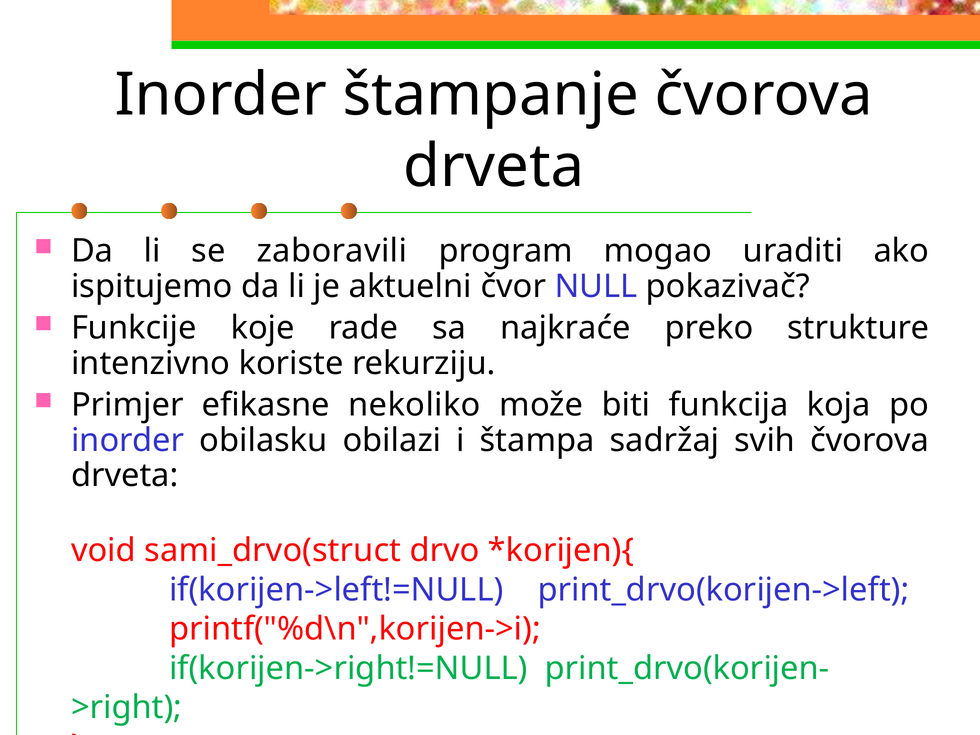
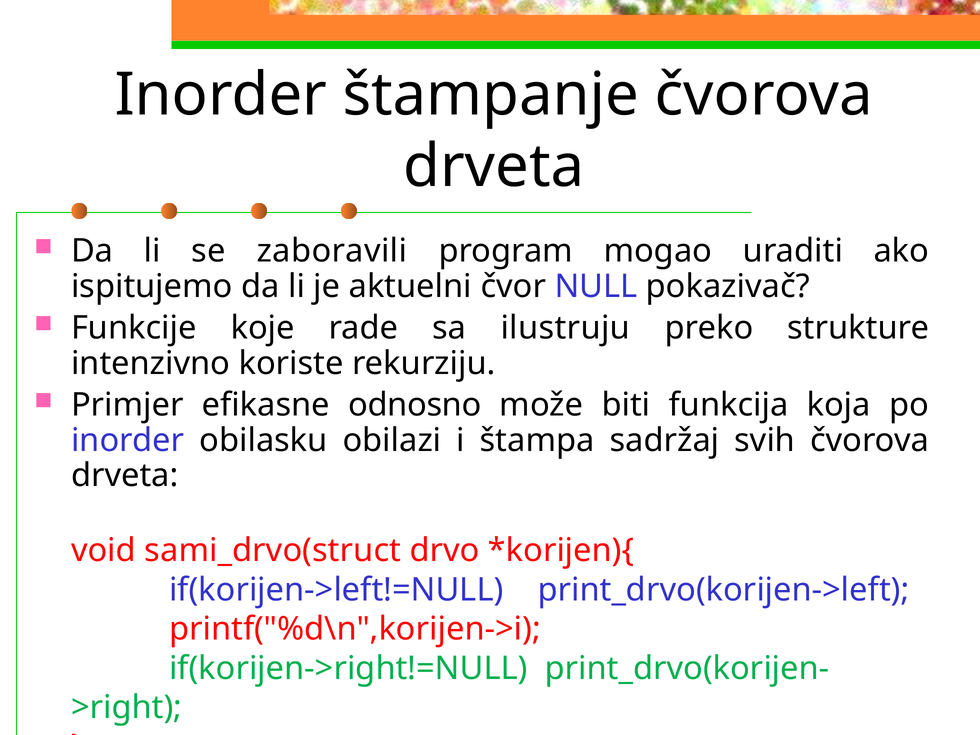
najkraće: najkraće -> ilustruju
nekoliko: nekoliko -> odnosno
